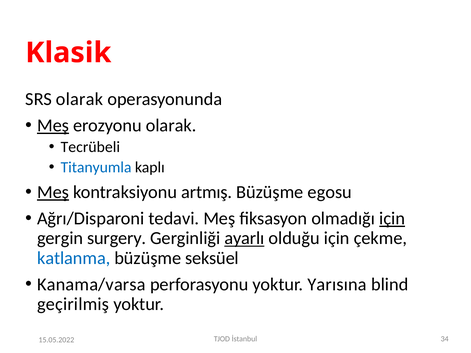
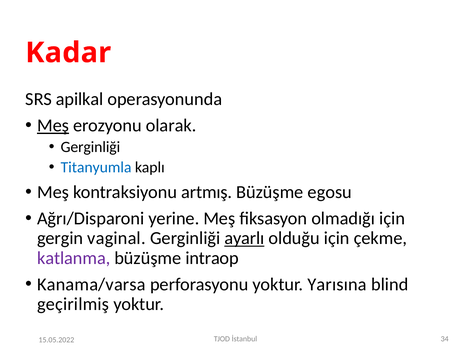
Klasik: Klasik -> Kadar
SRS olarak: olarak -> apilkal
Tecrübeli at (90, 147): Tecrübeli -> Gerginliği
Meş at (53, 192) underline: present -> none
tedavi: tedavi -> yerine
için at (392, 219) underline: present -> none
surgery: surgery -> vaginal
katlanma colour: blue -> purple
seksüel: seksüel -> intraop
